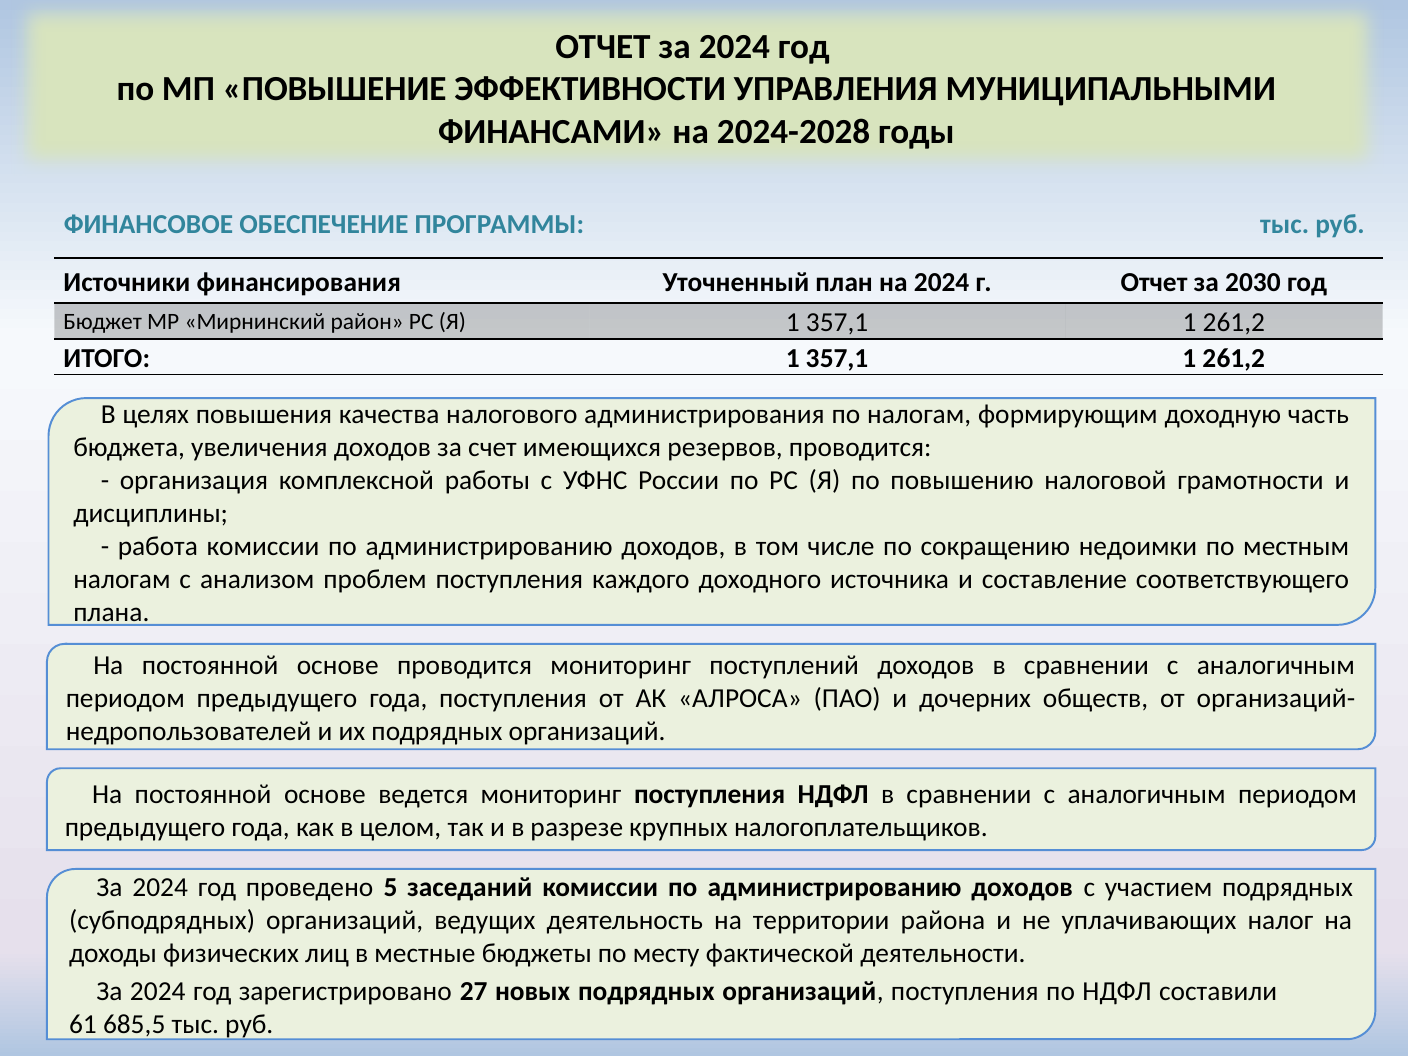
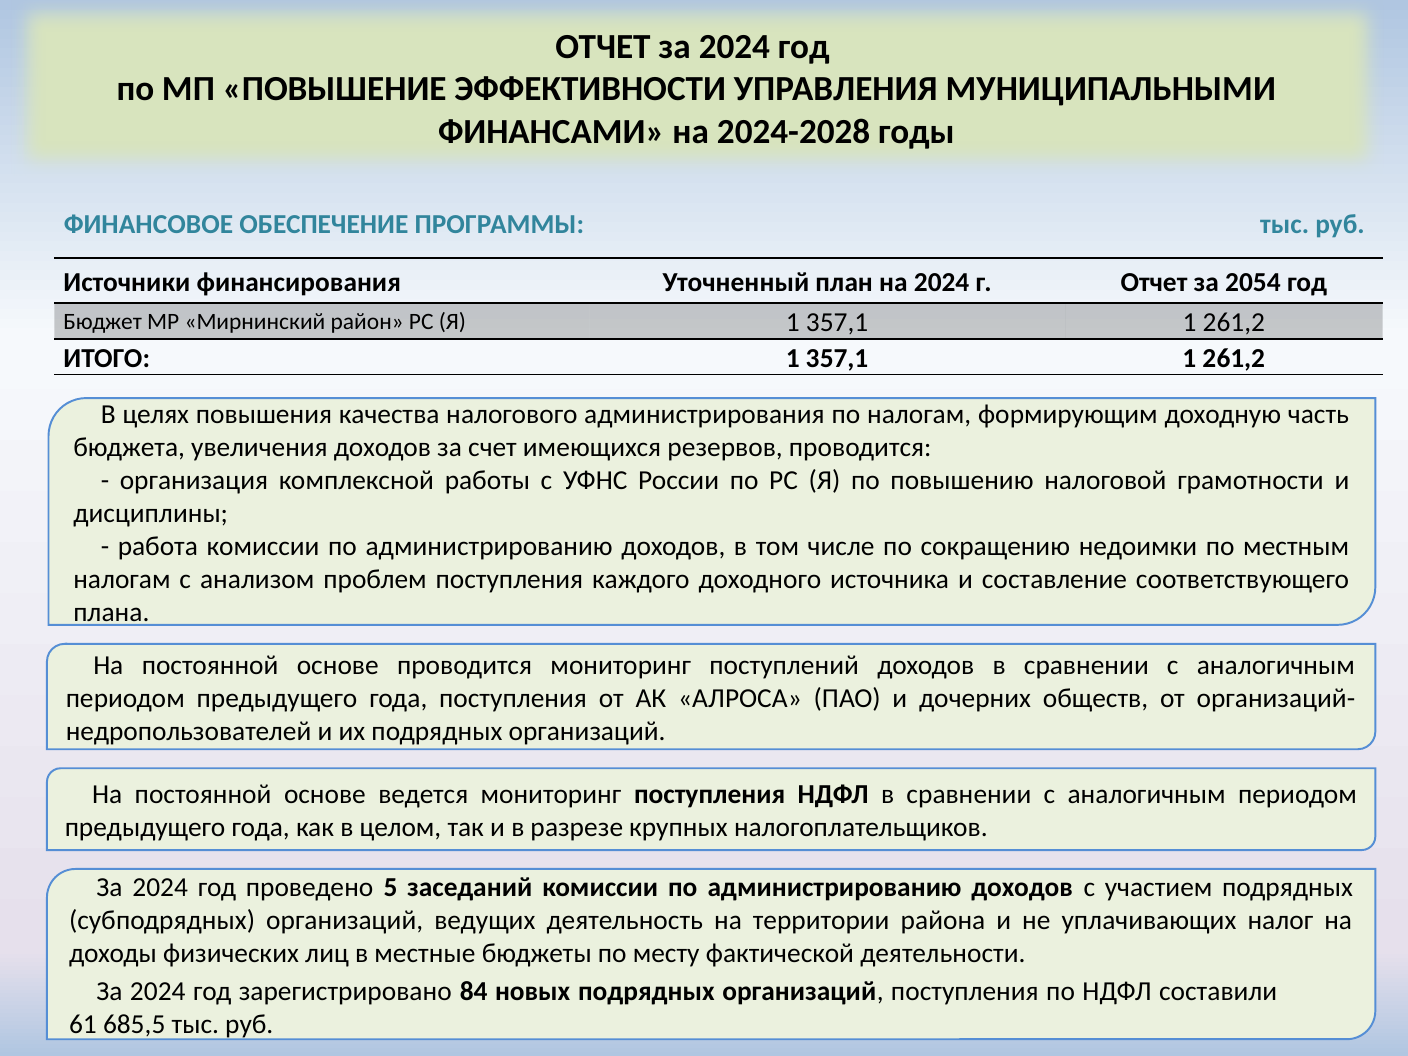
2030: 2030 -> 2054
27: 27 -> 84
